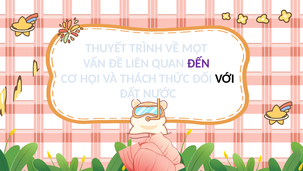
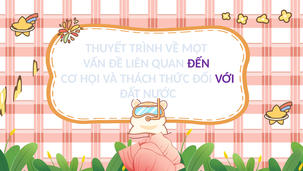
VỚI colour: black -> purple
